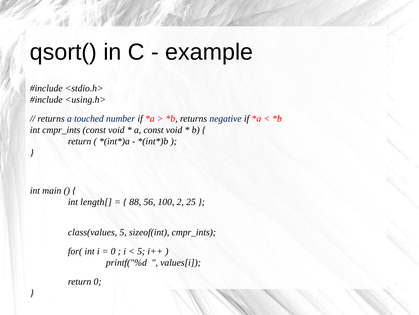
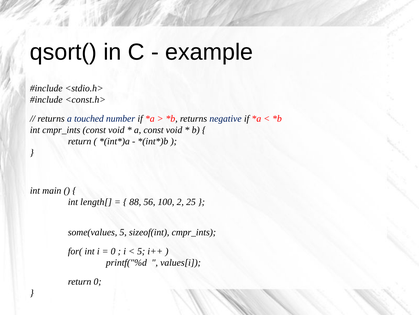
<using.h>: <using.h> -> <const.h>
class(values: class(values -> some(values
